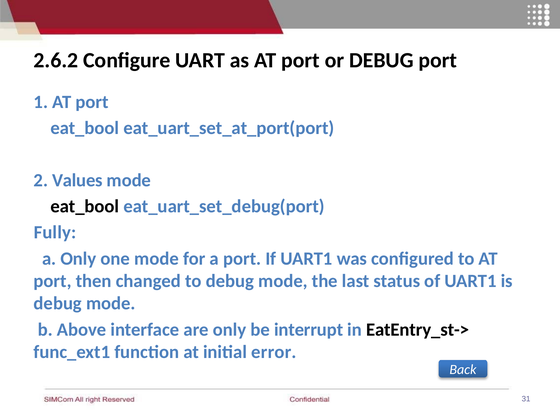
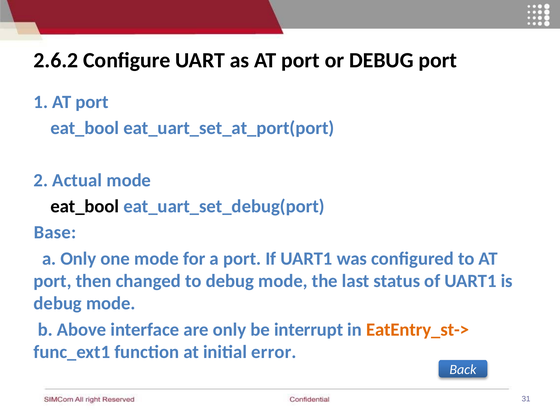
Values: Values -> Actual
Fully: Fully -> Base
EatEntry_st-> colour: black -> orange
